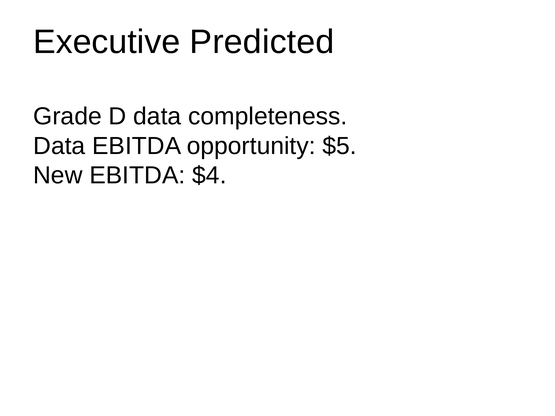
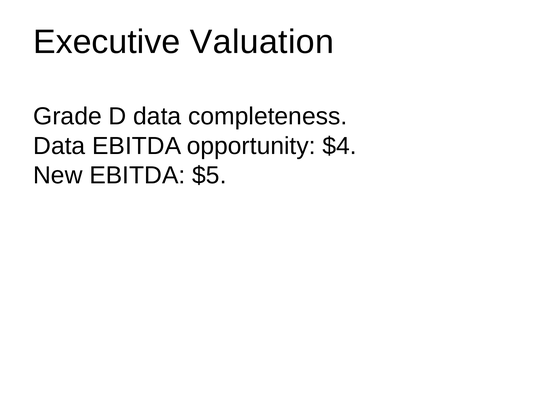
Predicted: Predicted -> Valuation
$5: $5 -> $4
$4: $4 -> $5
